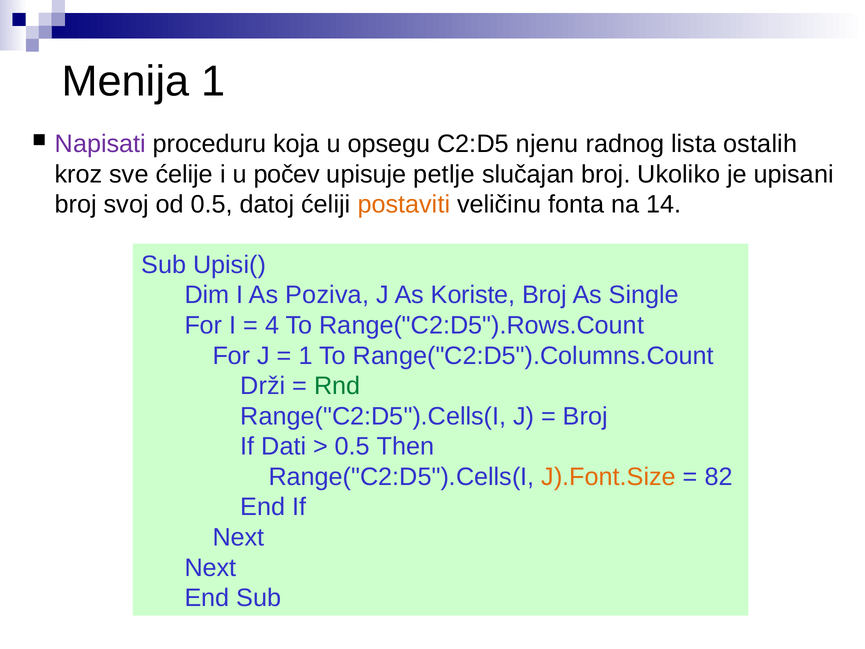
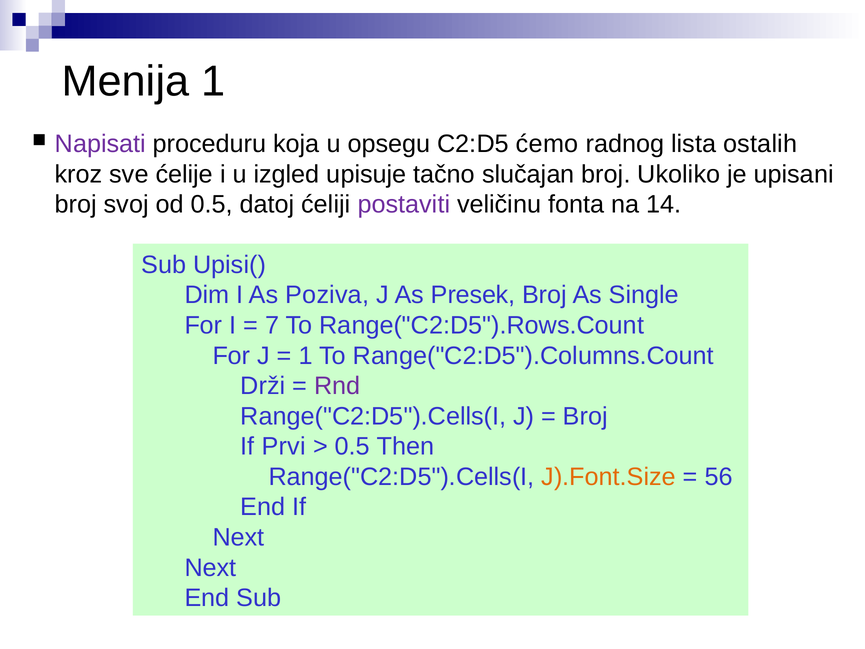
njenu: njenu -> ćemo
počev: počev -> izgled
petlje: petlje -> tačno
postaviti colour: orange -> purple
Koriste: Koriste -> Presek
4: 4 -> 7
Rnd colour: green -> purple
Dati: Dati -> Prvi
82: 82 -> 56
